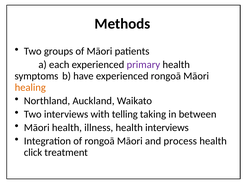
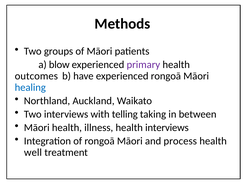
each: each -> blow
symptoms: symptoms -> outcomes
healing colour: orange -> blue
click: click -> well
